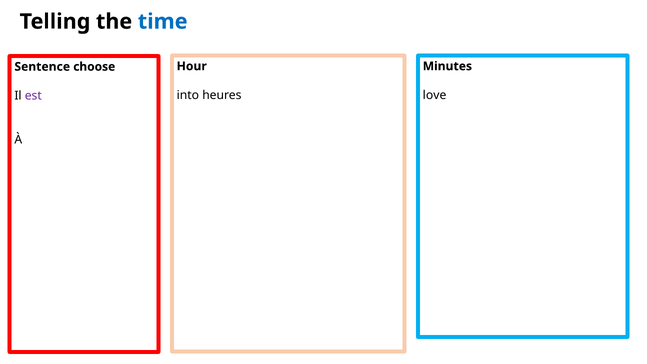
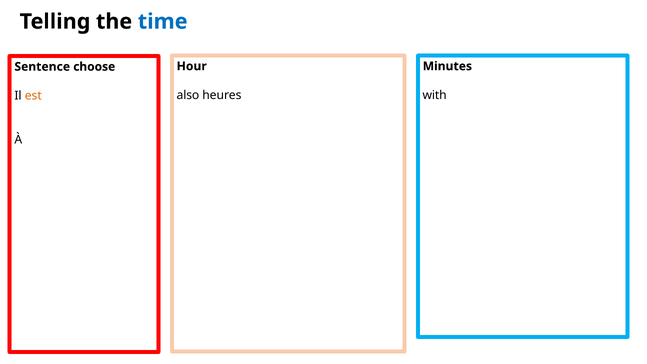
into: into -> also
love: love -> with
est colour: purple -> orange
